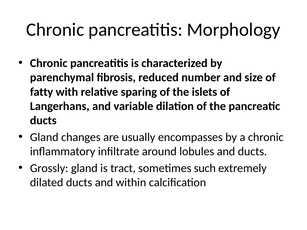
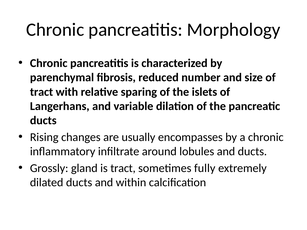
fatty at (42, 92): fatty -> tract
Gland at (44, 137): Gland -> Rising
such: such -> fully
